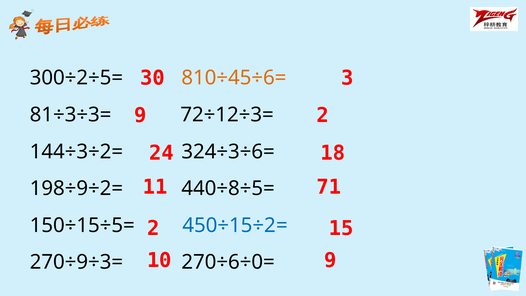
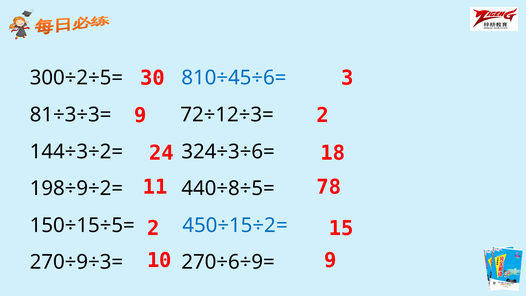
810÷45÷6= colour: orange -> blue
71: 71 -> 78
270÷6÷0=: 270÷6÷0= -> 270÷6÷9=
